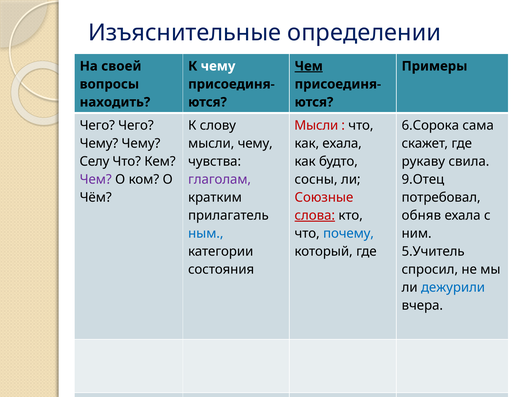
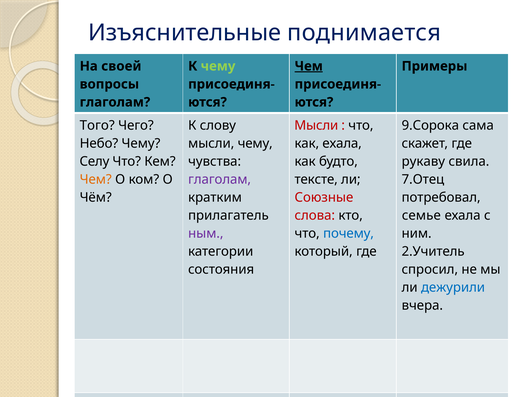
определении: определении -> поднимается
чему at (218, 66) colour: white -> light green
находить at (115, 102): находить -> глаголам
Чего at (97, 125): Чего -> Того
6.Сорока: 6.Сорока -> 9.Сорока
Чему at (99, 143): Чему -> Небо
Чем at (96, 179) colour: purple -> orange
сосны: сосны -> тексте
9.Отец: 9.Отец -> 7.Отец
слова underline: present -> none
обняв: обняв -> семье
ным colour: blue -> purple
5.Учитель: 5.Учитель -> 2.Учитель
